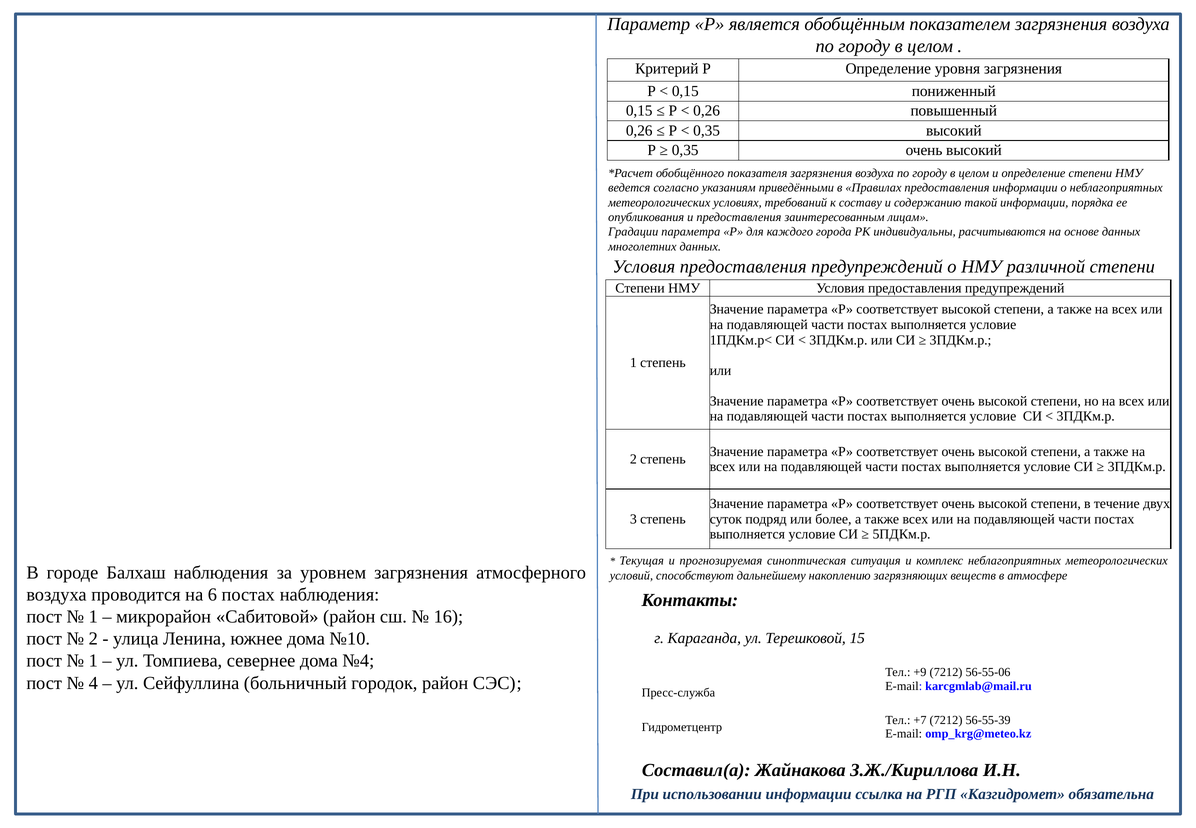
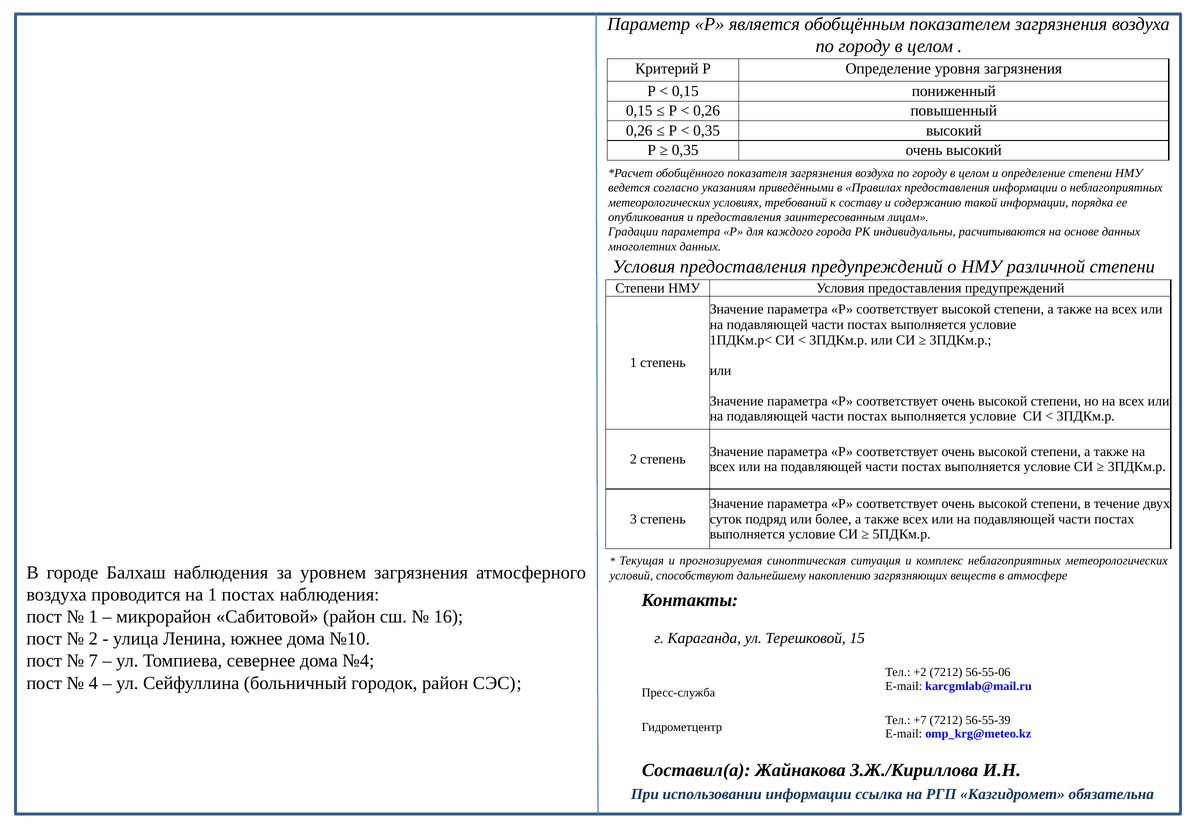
на 6: 6 -> 1
1 at (93, 661): 1 -> 7
+9: +9 -> +2
